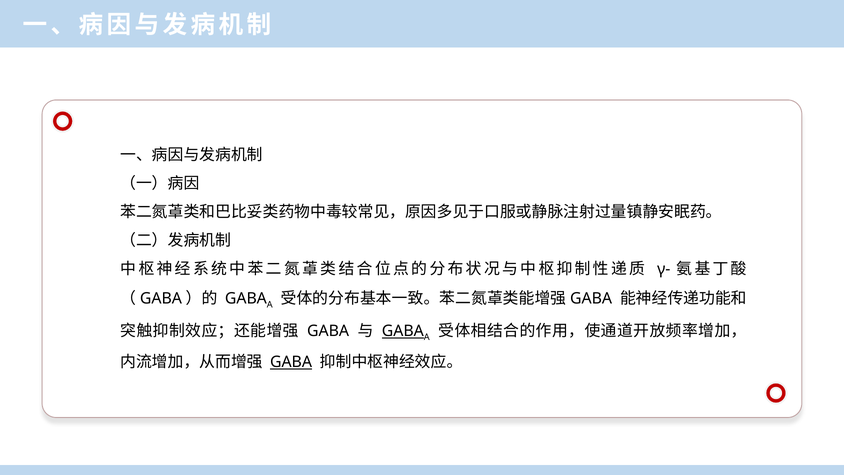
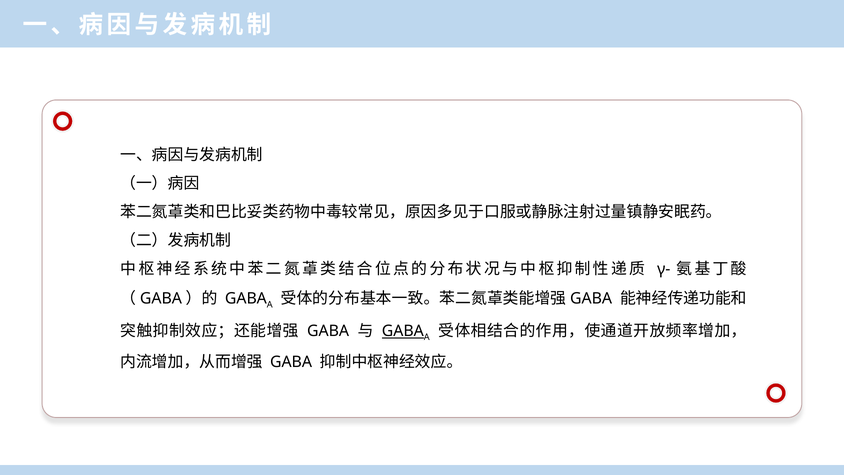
GABA at (291, 362) underline: present -> none
